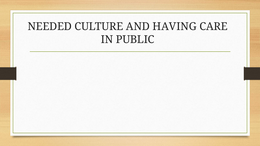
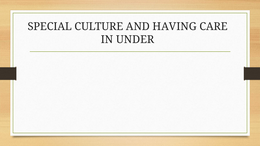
NEEDED: NEEDED -> SPECIAL
PUBLIC: PUBLIC -> UNDER
